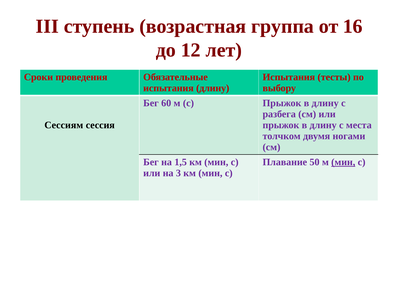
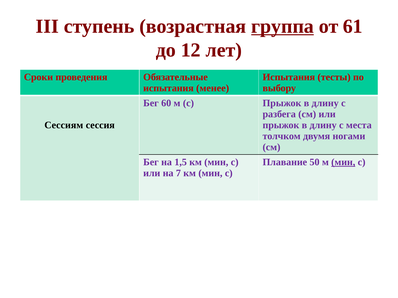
группа underline: none -> present
16: 16 -> 61
испытания длину: длину -> менее
3: 3 -> 7
